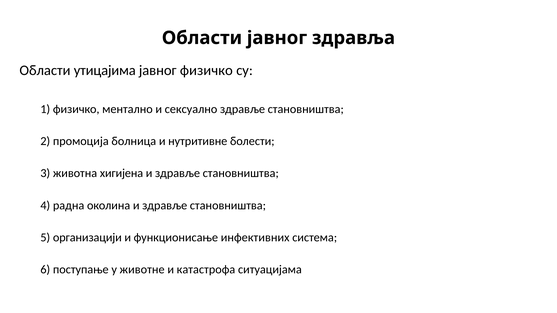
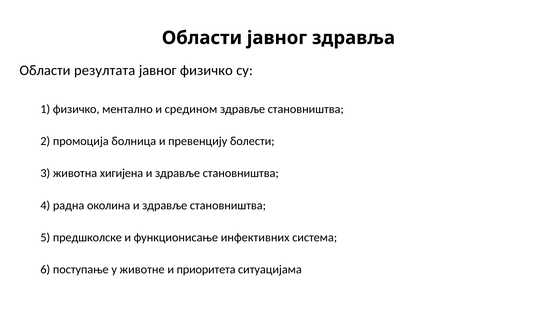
утицајима: утицајима -> резултата
сексуално: сексуално -> средином
нутритивне: нутритивне -> превенцију
организацији: организацији -> предшколске
катастрофа: катастрофа -> приоритета
